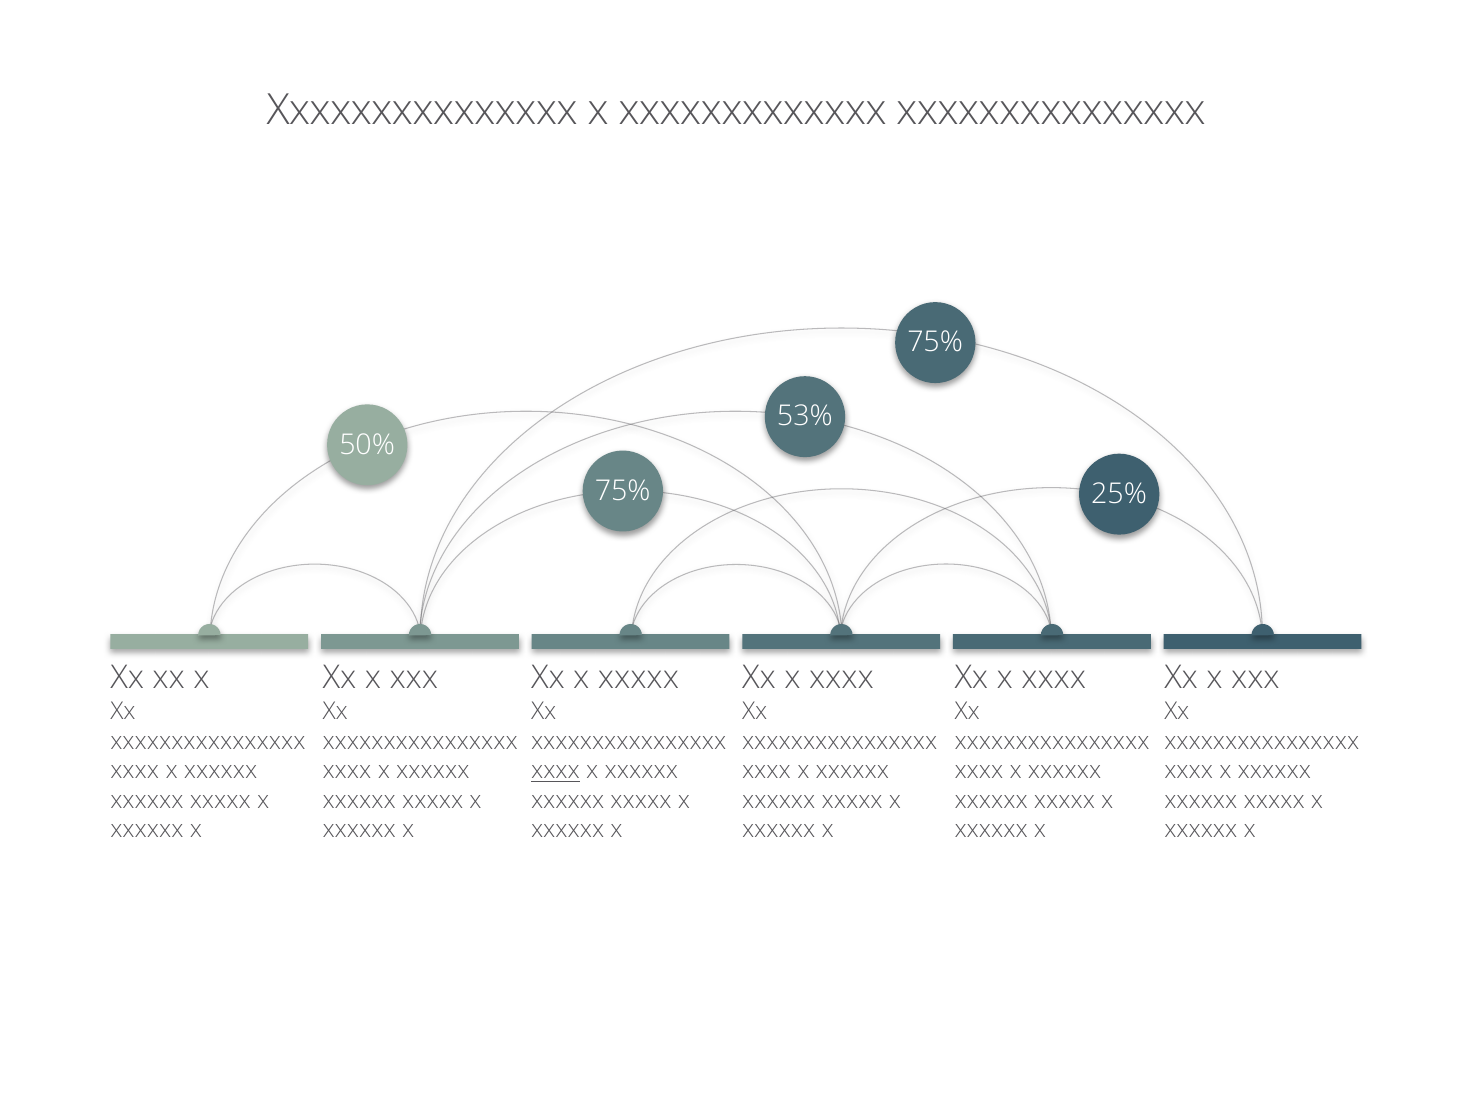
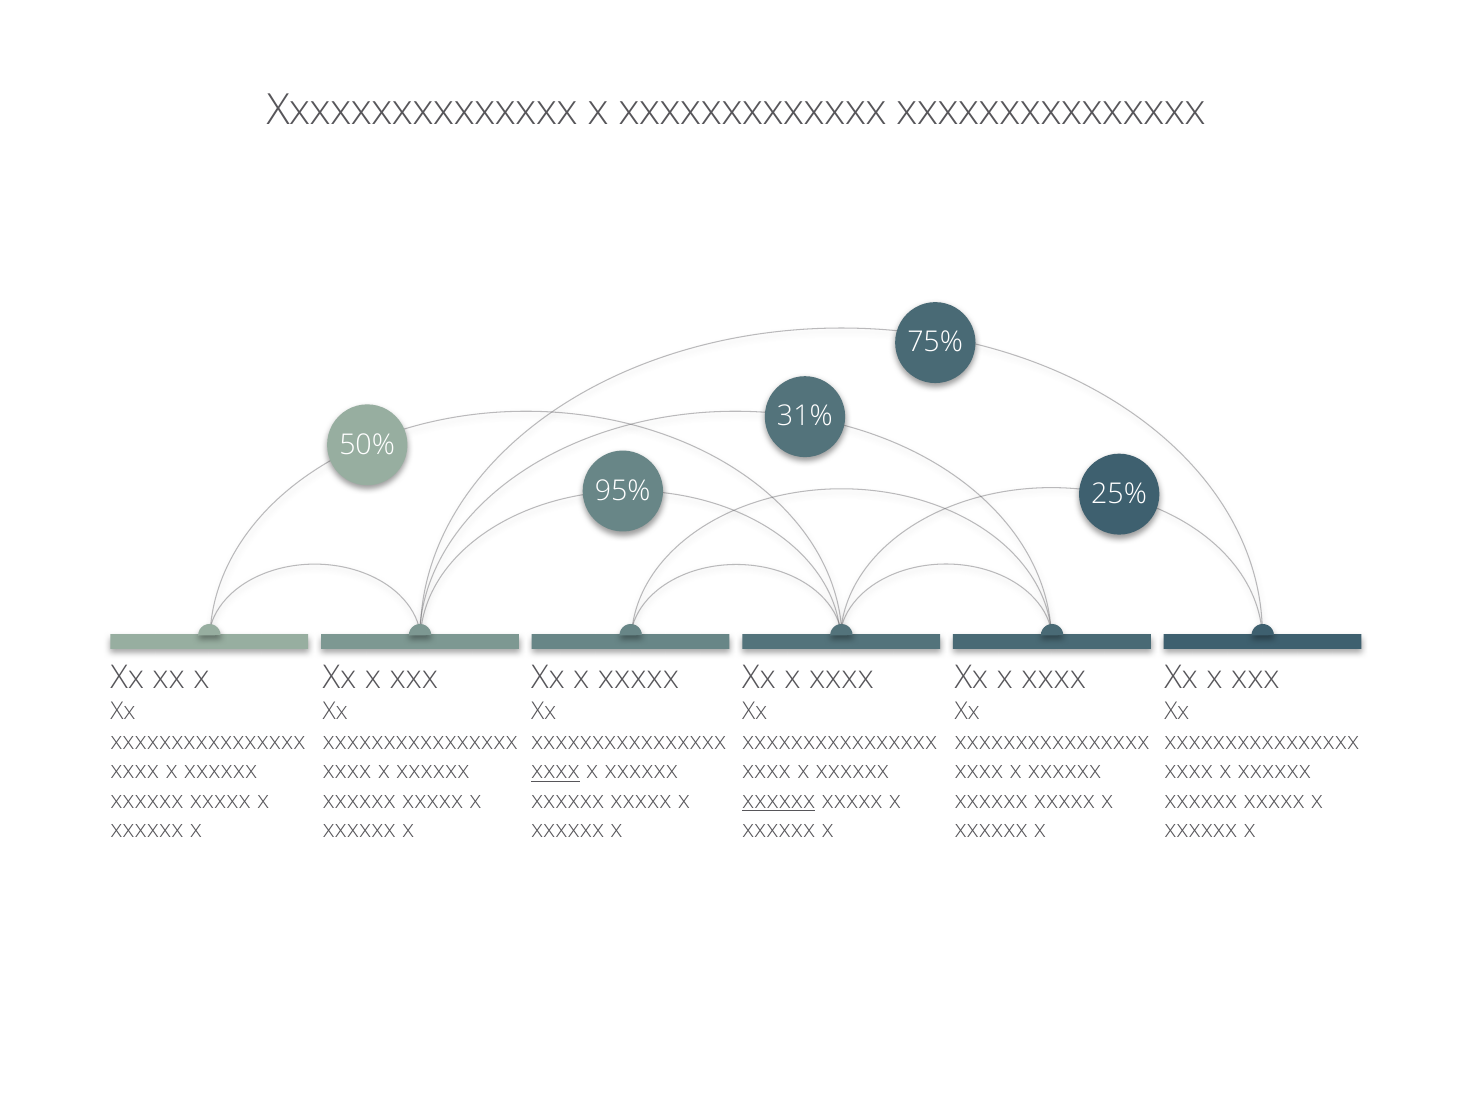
53%: 53% -> 31%
75% at (623, 491): 75% -> 95%
xxxxxx at (779, 800) underline: none -> present
